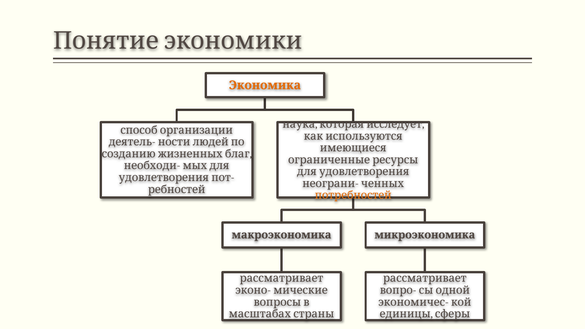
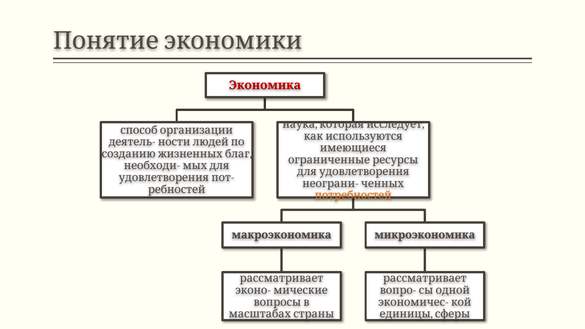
Экономика colour: orange -> red
